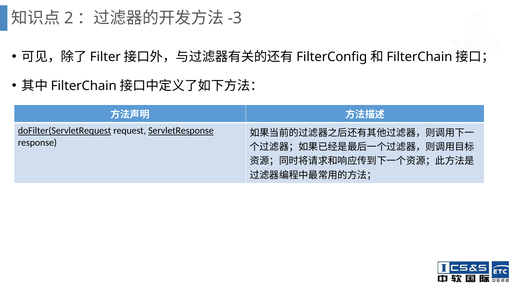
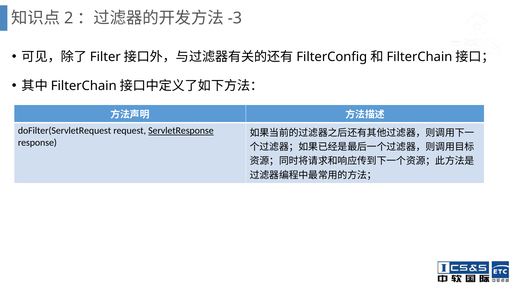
doFilter(ServletRequest underline: present -> none
